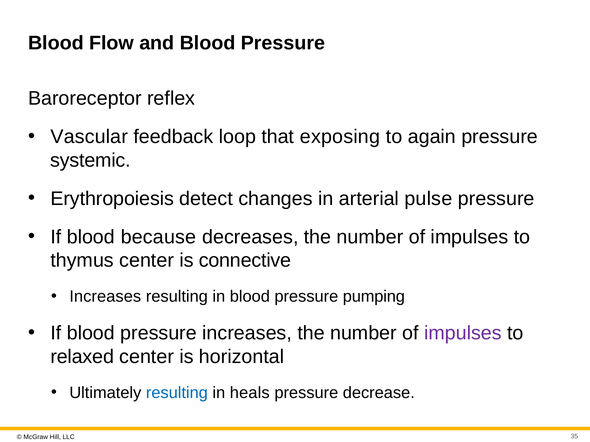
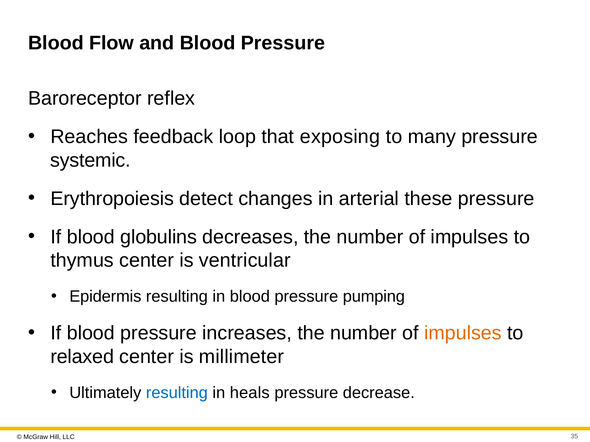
Vascular: Vascular -> Reaches
again: again -> many
pulse: pulse -> these
because: because -> globulins
connective: connective -> ventricular
Increases at (105, 297): Increases -> Epidermis
impulses at (463, 334) colour: purple -> orange
horizontal: horizontal -> millimeter
